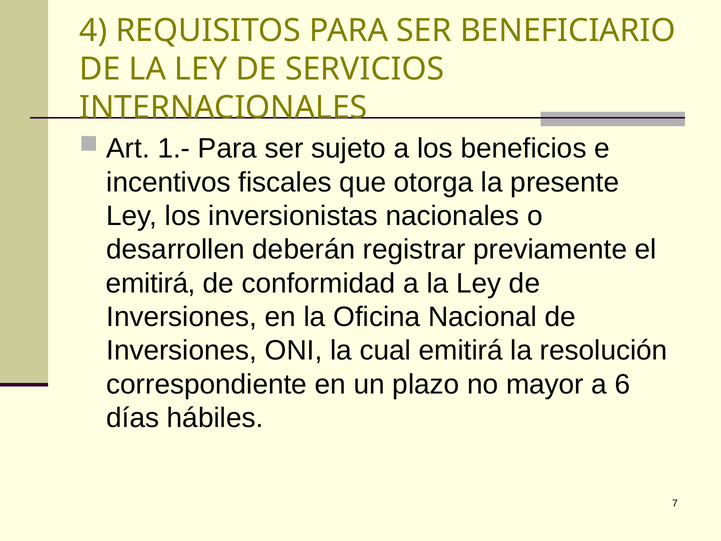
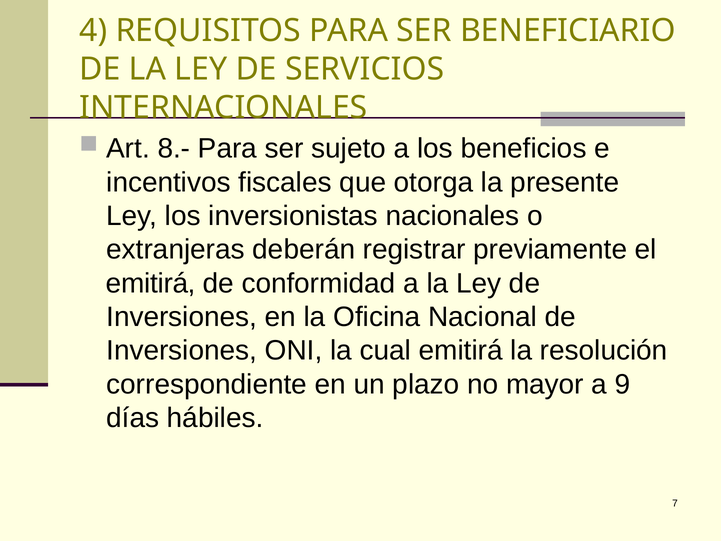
1.-: 1.- -> 8.-
desarrollen: desarrollen -> extranjeras
6: 6 -> 9
